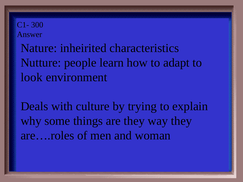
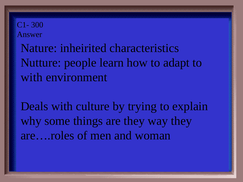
look at (32, 77): look -> with
